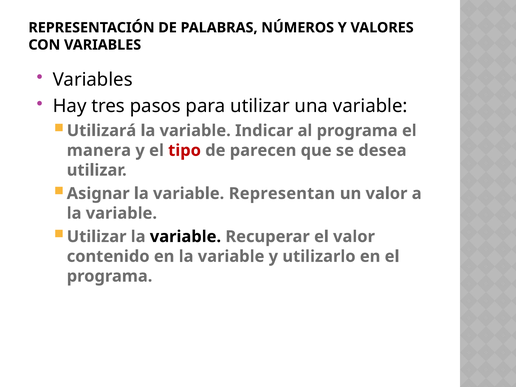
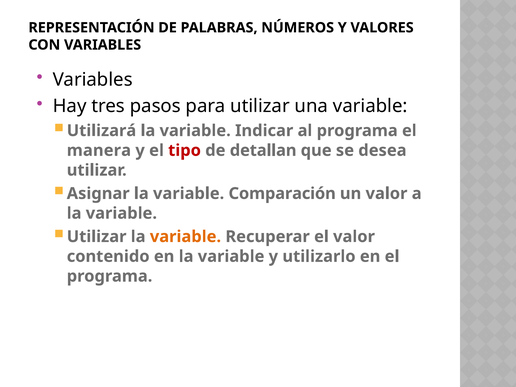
parecen: parecen -> detallan
Representan: Representan -> Comparación
variable at (185, 237) colour: black -> orange
